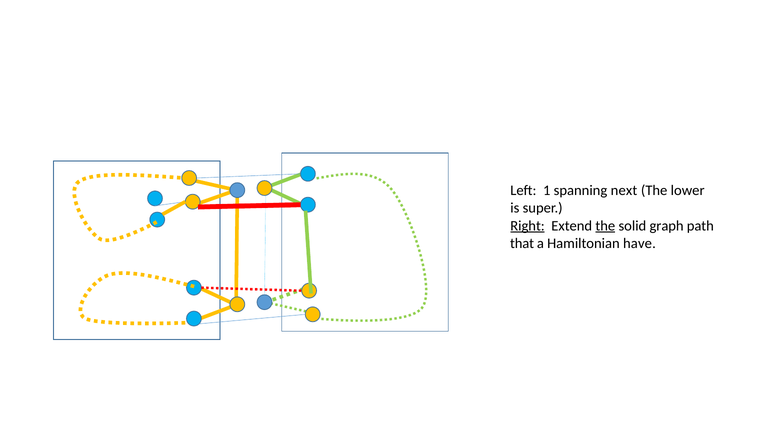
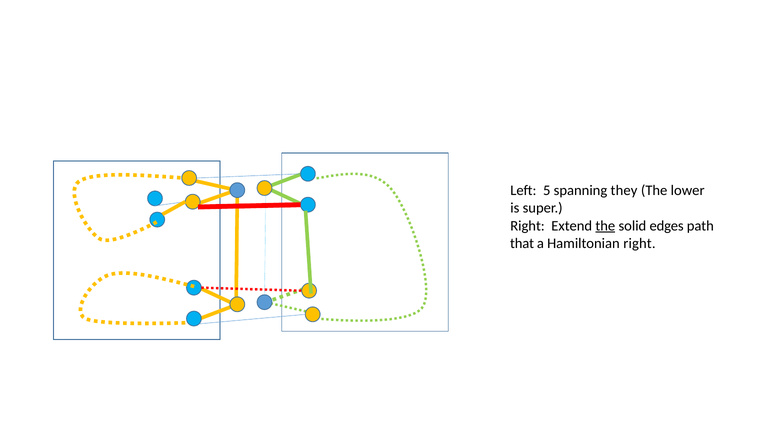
1: 1 -> 5
next: next -> they
Right at (528, 226) underline: present -> none
graph: graph -> edges
Hamiltonian have: have -> right
